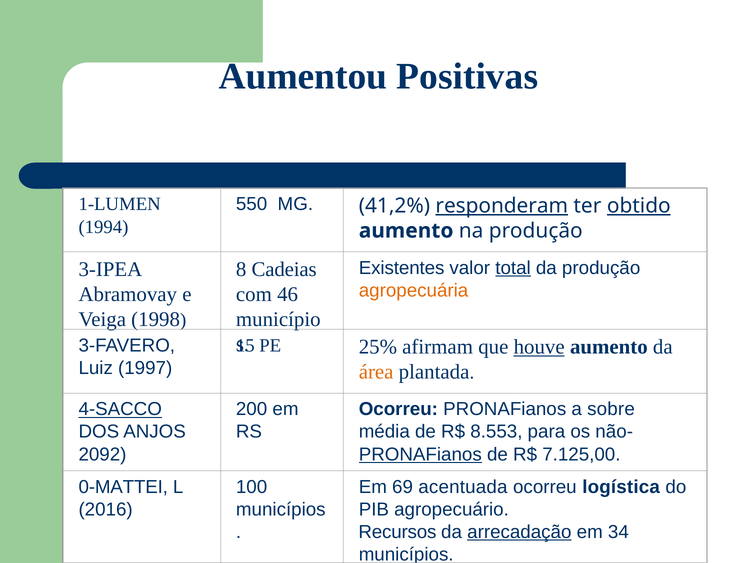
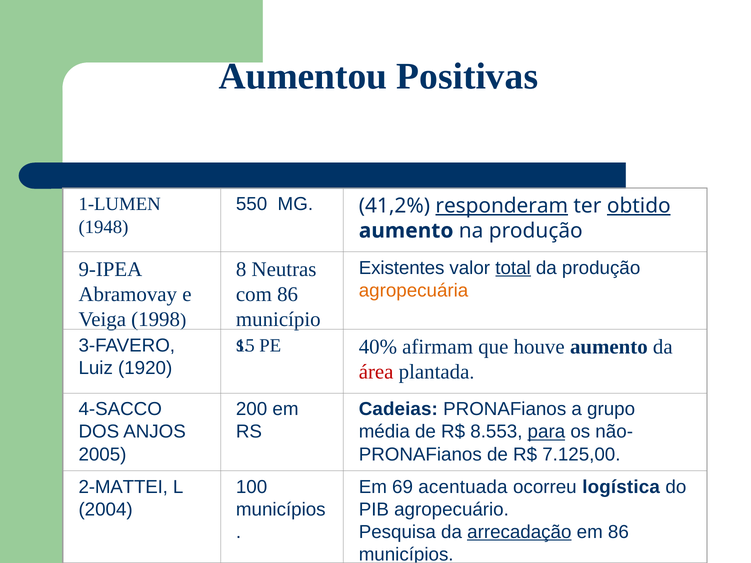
1994: 1994 -> 1948
3-IPEA: 3-IPEA -> 9-IPEA
Cadeias: Cadeias -> Neutras
com 46: 46 -> 86
25%: 25% -> 40%
houve underline: present -> none
1997: 1997 -> 1920
área colour: orange -> red
4-SACCO underline: present -> none
Ocorreu at (398, 409): Ocorreu -> Cadeias
sobre: sobre -> grupo
para underline: none -> present
2092: 2092 -> 2005
PRONAFianos at (420, 455) underline: present -> none
0-MATTEI: 0-MATTEI -> 2-MATTEI
2016: 2016 -> 2004
Recursos: Recursos -> Pesquisa
em 34: 34 -> 86
